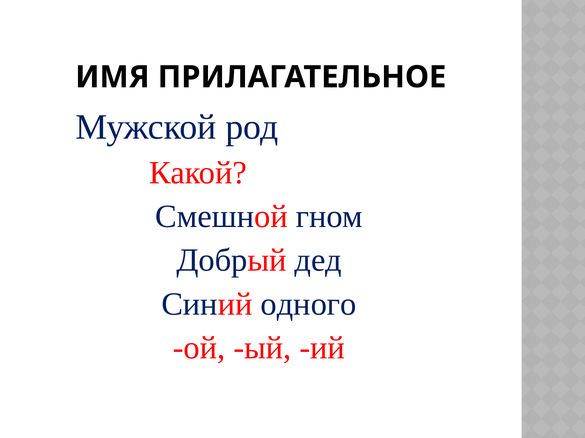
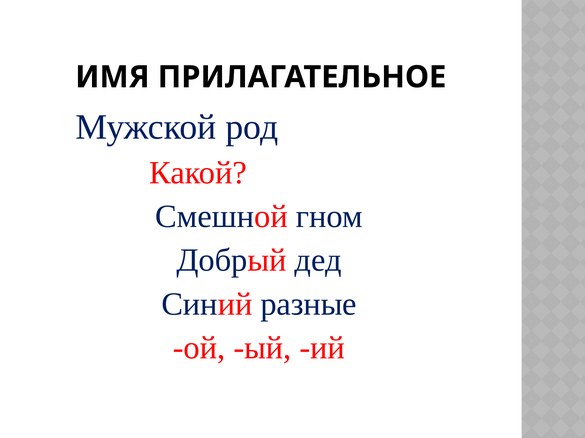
одного: одного -> разные
